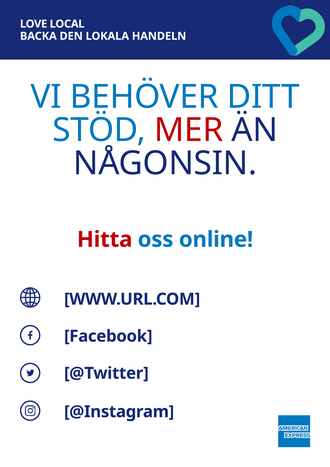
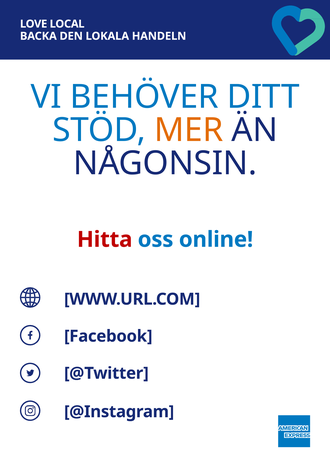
MER colour: red -> orange
